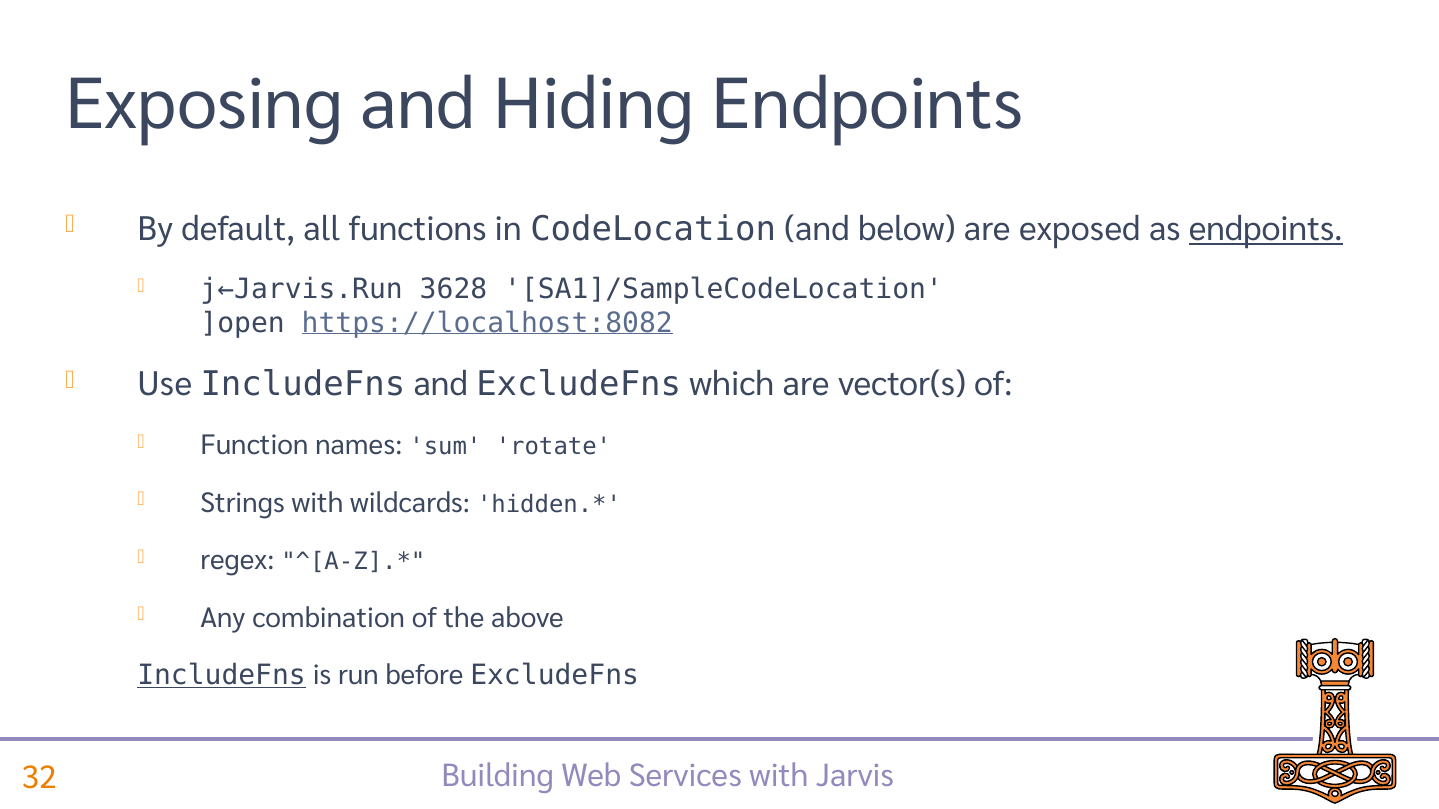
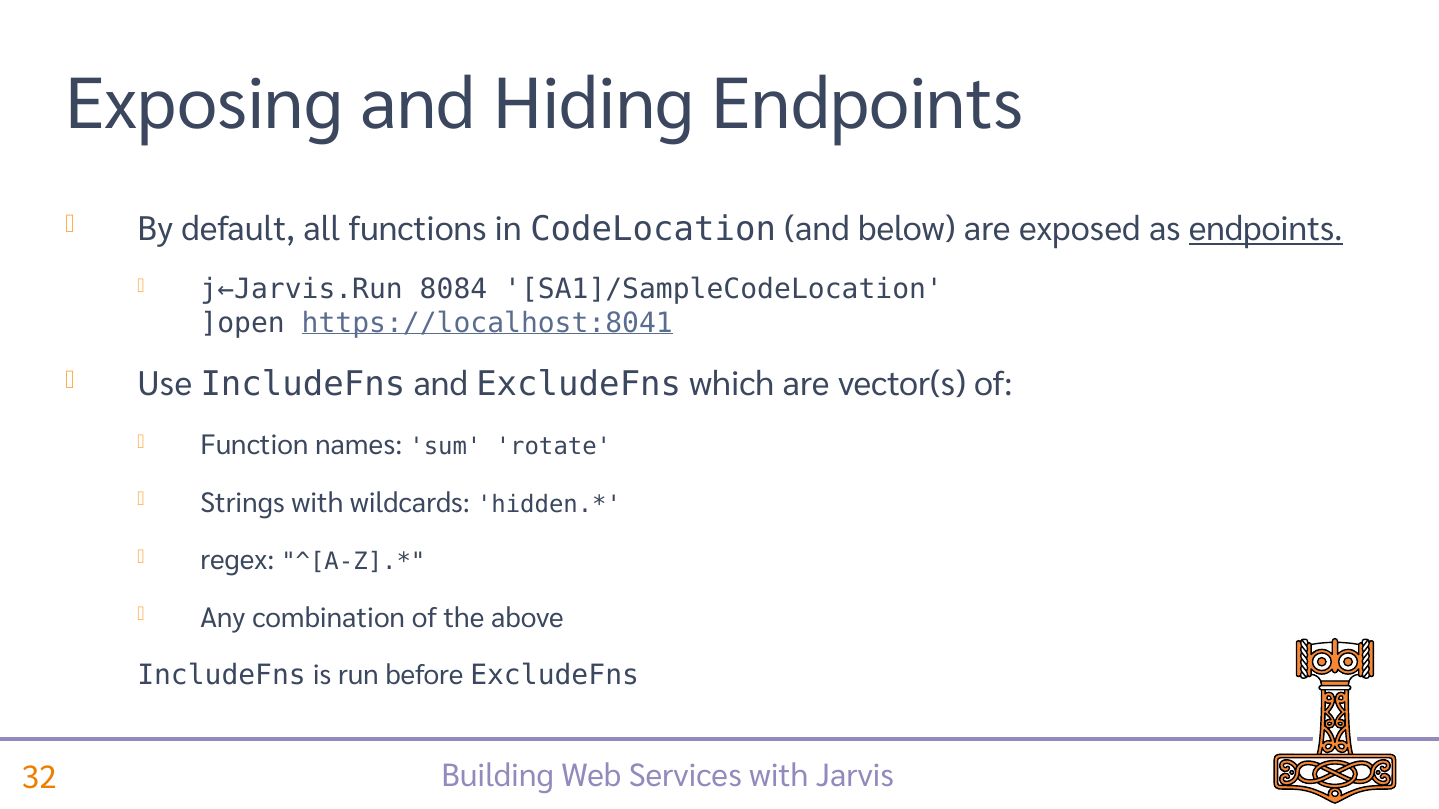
3628: 3628 -> 8084
https://localhost:8082: https://localhost:8082 -> https://localhost:8041
IncludeFns at (222, 676) underline: present -> none
